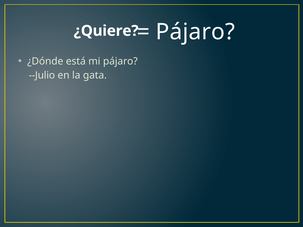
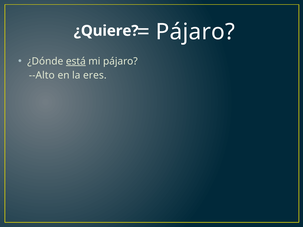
está underline: none -> present
--Julio: --Julio -> --Alto
gata: gata -> eres
